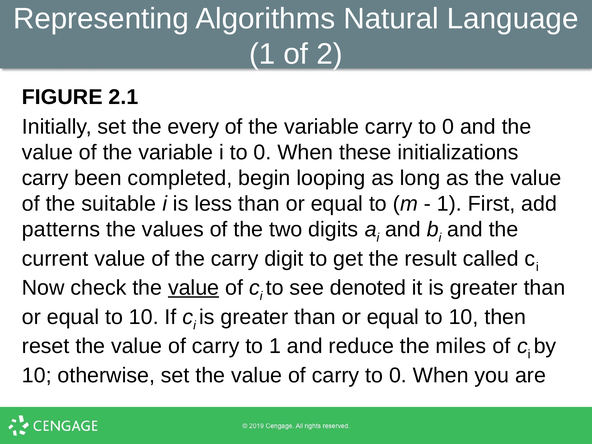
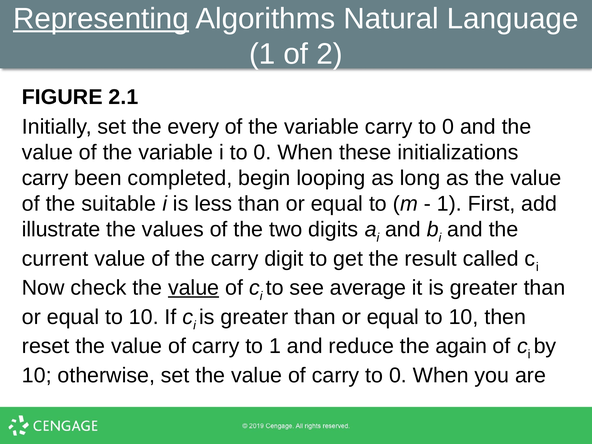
Representing underline: none -> present
patterns: patterns -> illustrate
denoted: denoted -> average
miles: miles -> again
